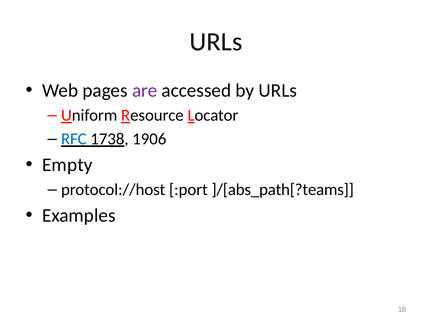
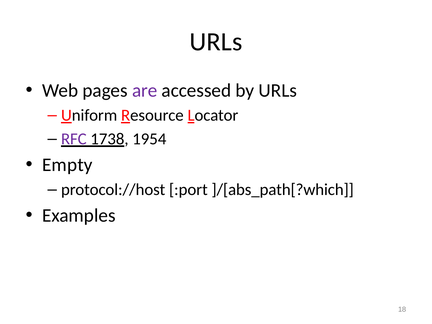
RFC colour: blue -> purple
1906: 1906 -> 1954
]/[abs_path[?teams: ]/[abs_path[?teams -> ]/[abs_path[?which
